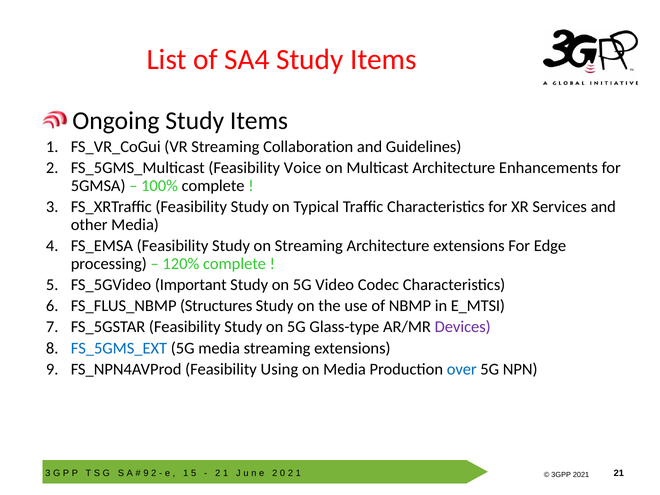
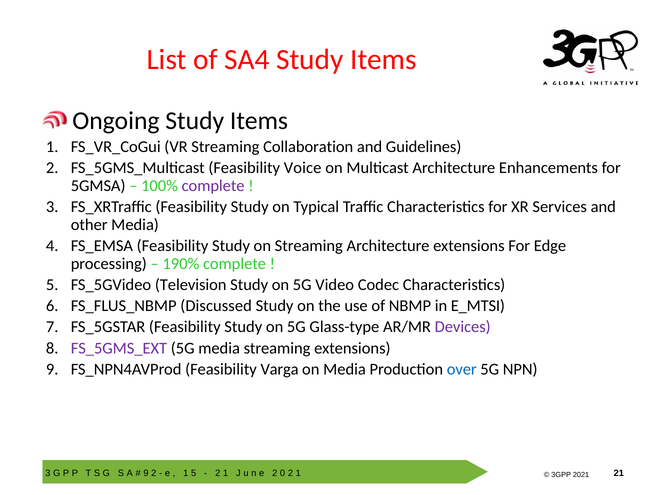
complete at (213, 186) colour: black -> purple
120%: 120% -> 190%
Important: Important -> Television
Structures: Structures -> Discussed
FS_5GMS_EXT colour: blue -> purple
Using: Using -> Varga
